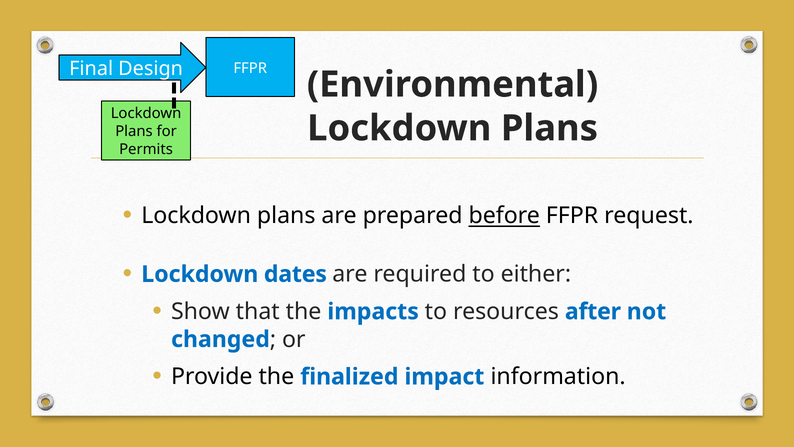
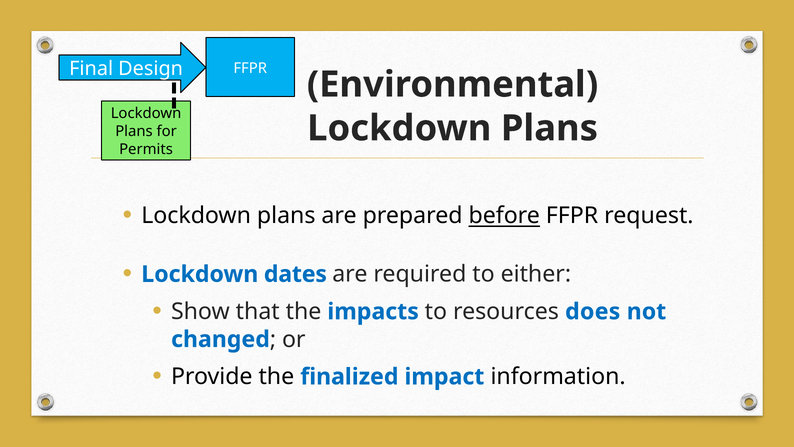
after: after -> does
